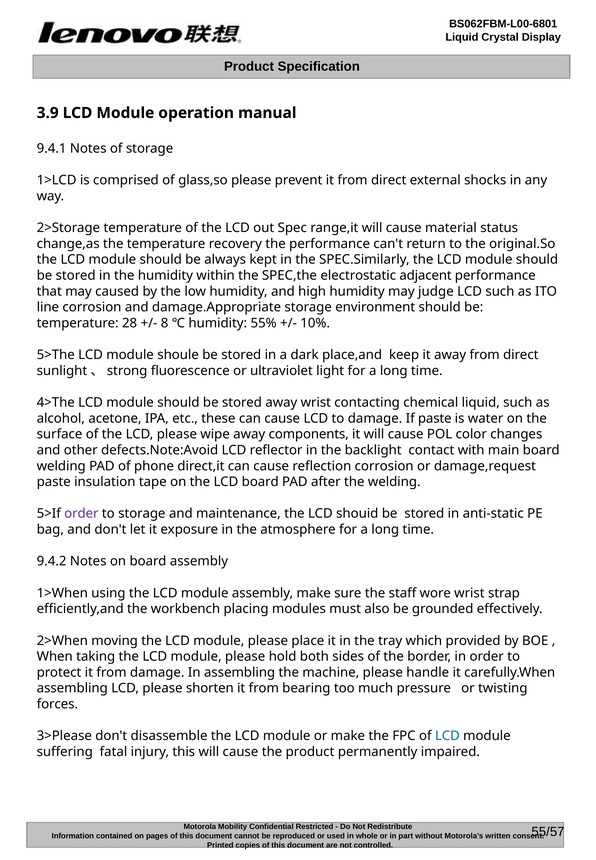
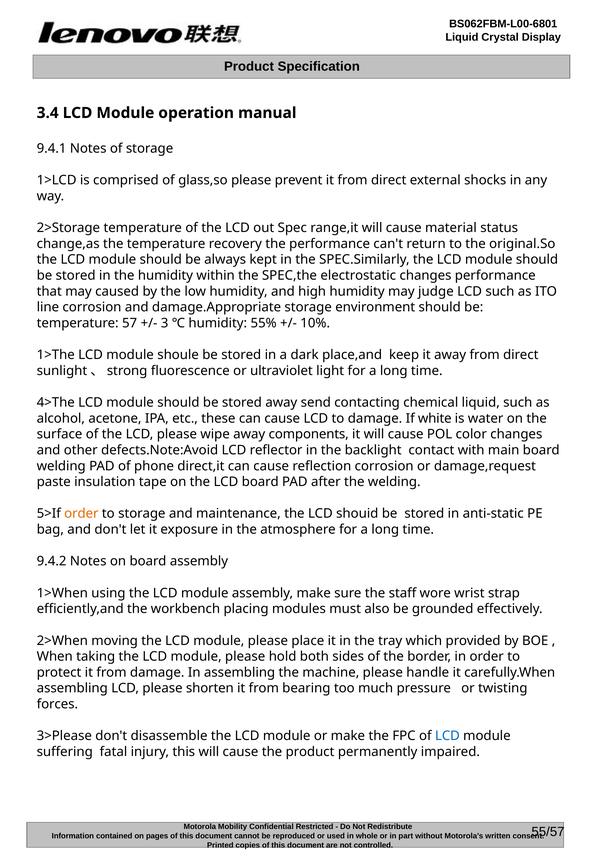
3.9: 3.9 -> 3.4
electrostatic adjacent: adjacent -> changes
28: 28 -> 57
8: 8 -> 3
5>The: 5>The -> 1>The
away wrist: wrist -> send
If paste: paste -> white
order at (81, 514) colour: purple -> orange
